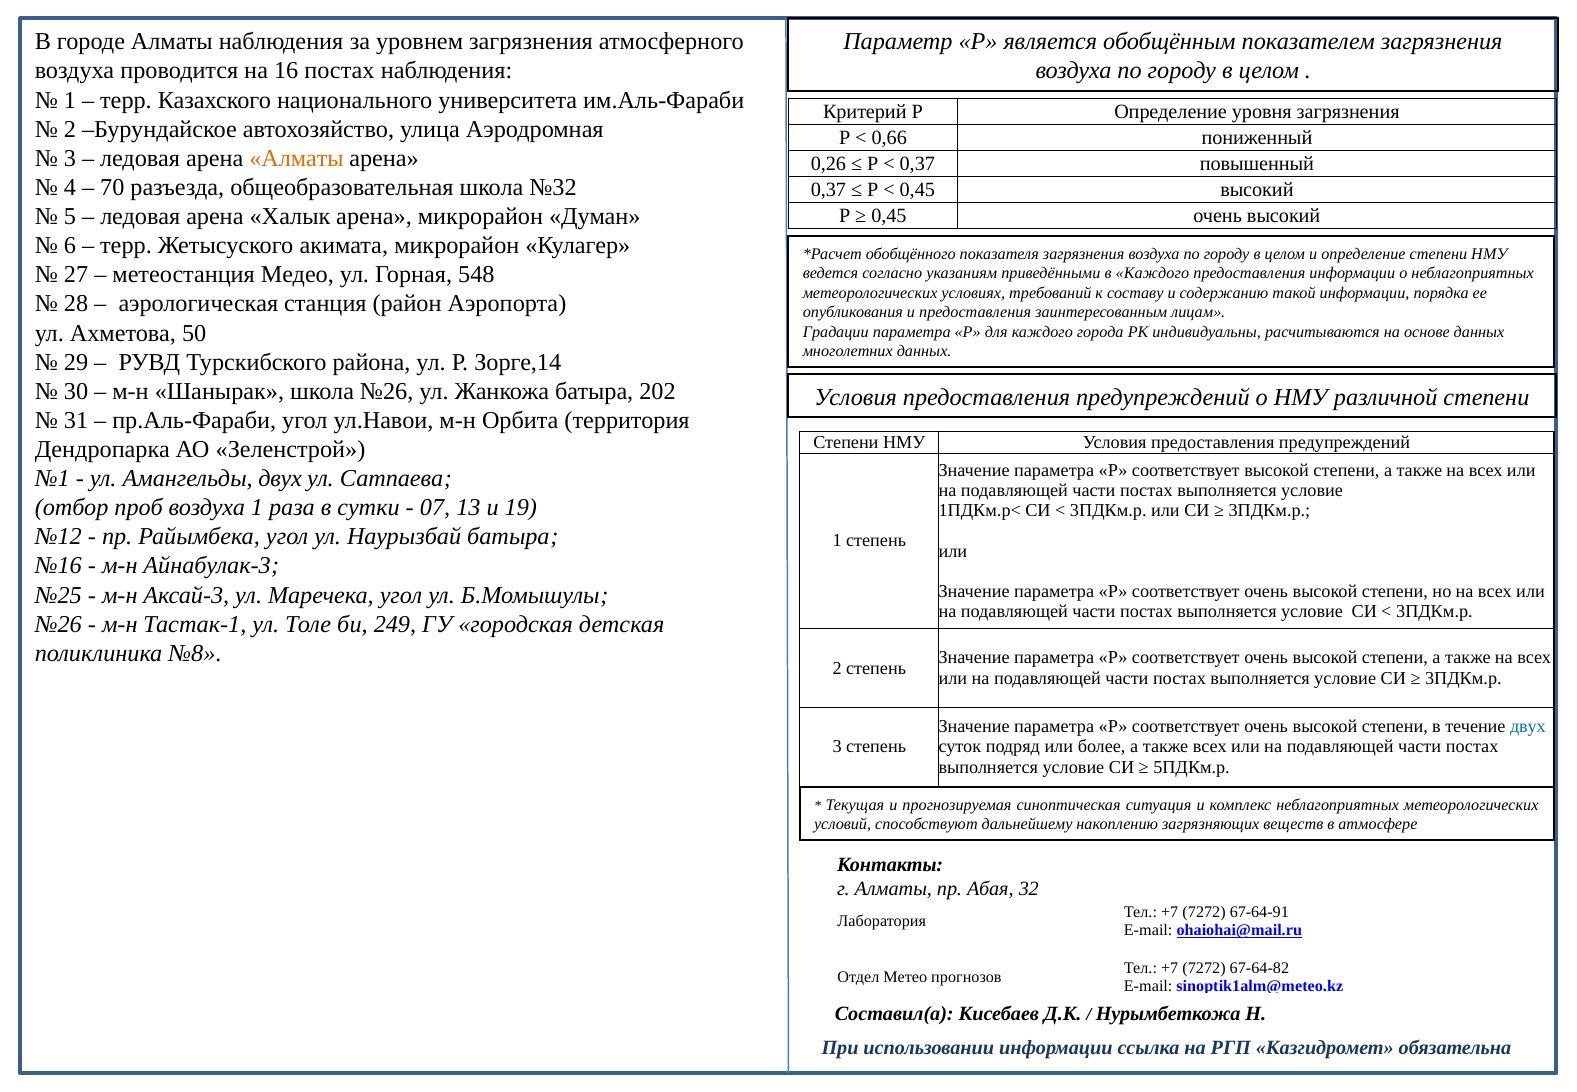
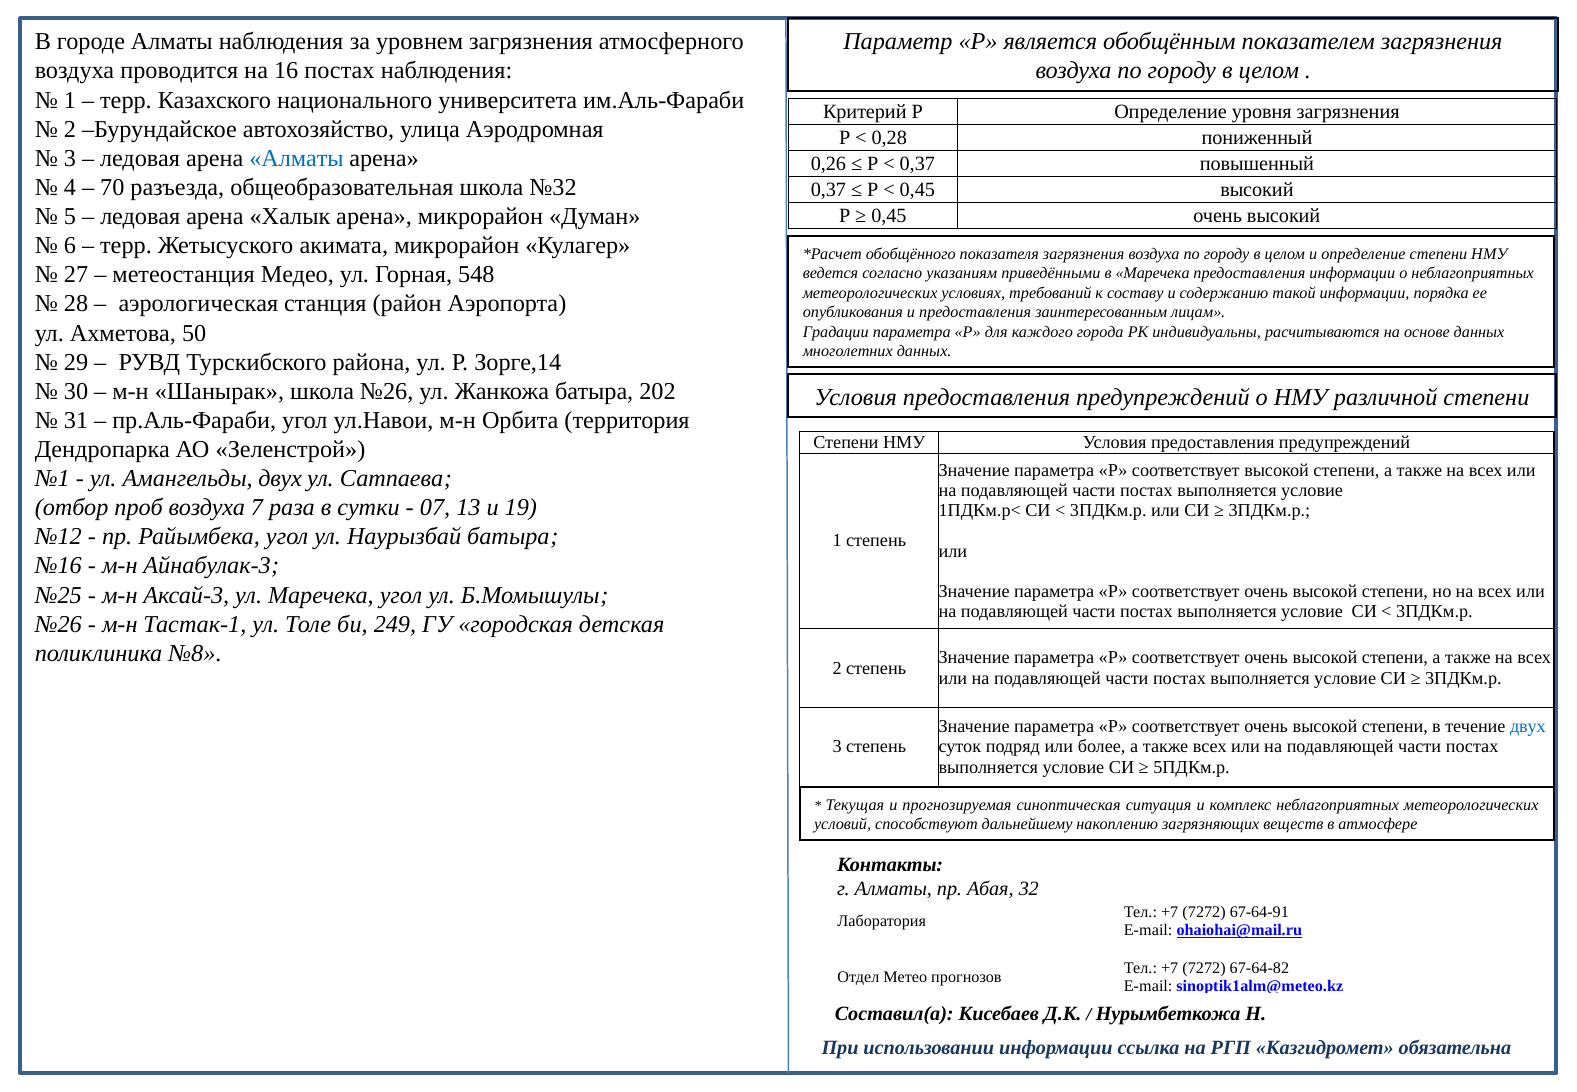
0,66: 0,66 -> 0,28
Алматы at (296, 158) colour: orange -> blue
в Каждого: Каждого -> Маречека
воздуха 1: 1 -> 7
